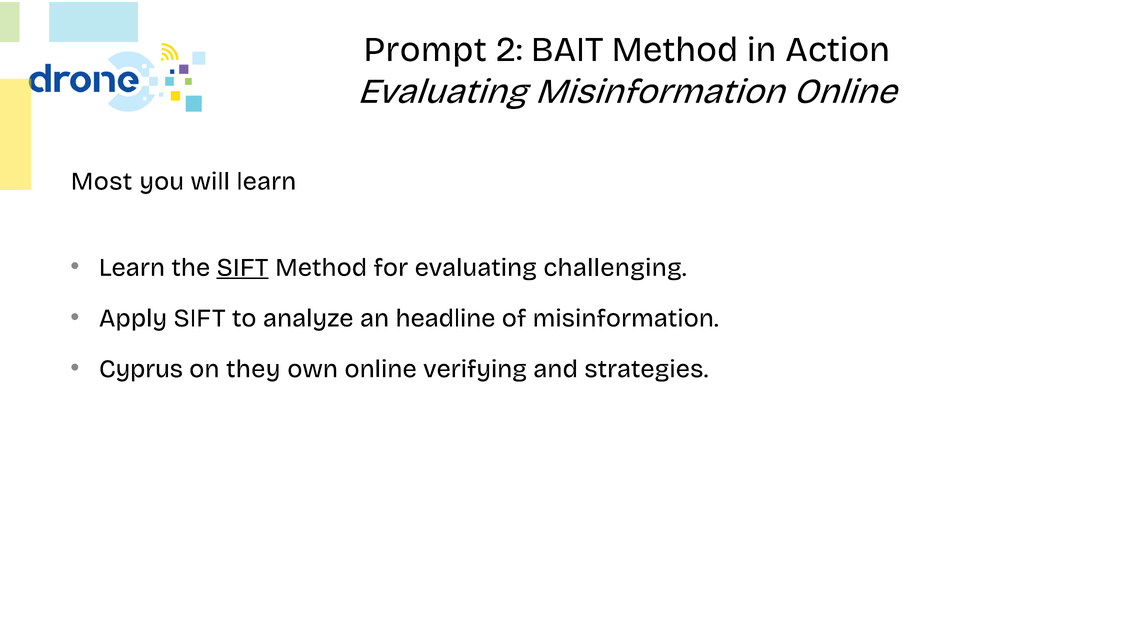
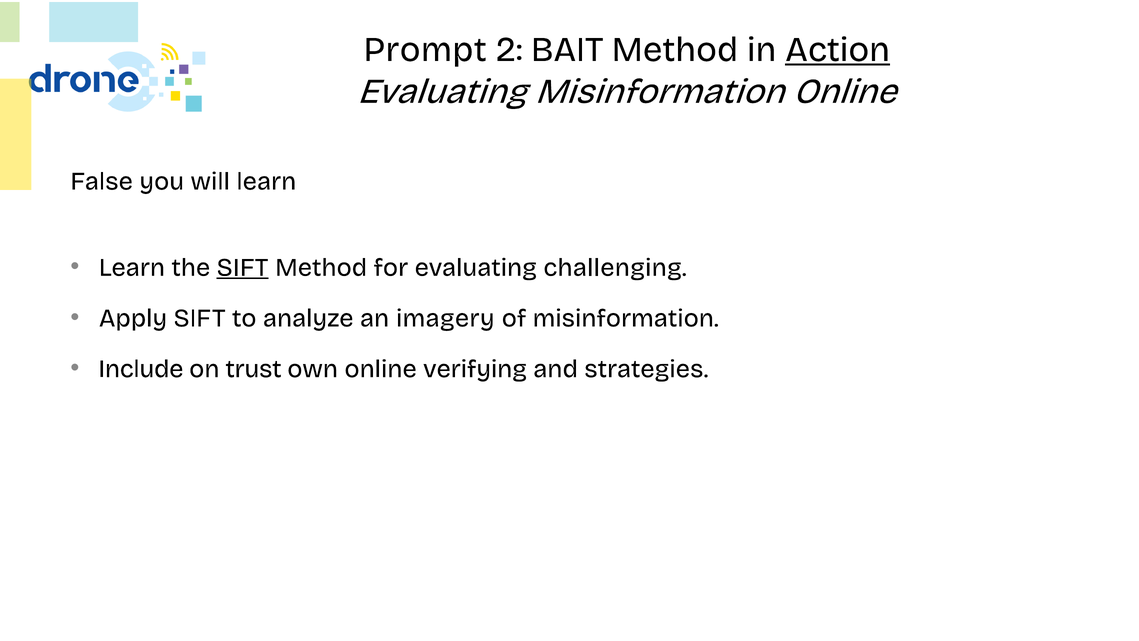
Action underline: none -> present
Most: Most -> False
headline: headline -> imagery
Cyprus: Cyprus -> Include
they: they -> trust
